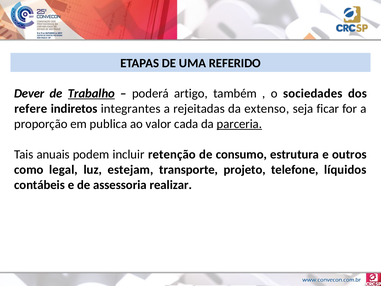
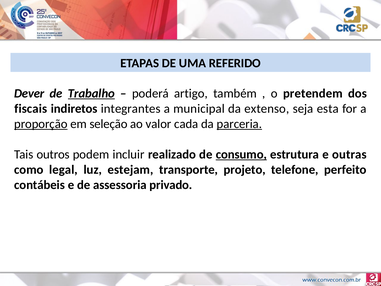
sociedades: sociedades -> pretendem
refere: refere -> fiscais
rejeitadas: rejeitadas -> municipal
ficar: ficar -> esta
proporção underline: none -> present
publica: publica -> seleção
anuais: anuais -> outros
retenção: retenção -> realizado
consumo underline: none -> present
outros: outros -> outras
líquidos: líquidos -> perfeito
realizar: realizar -> privado
